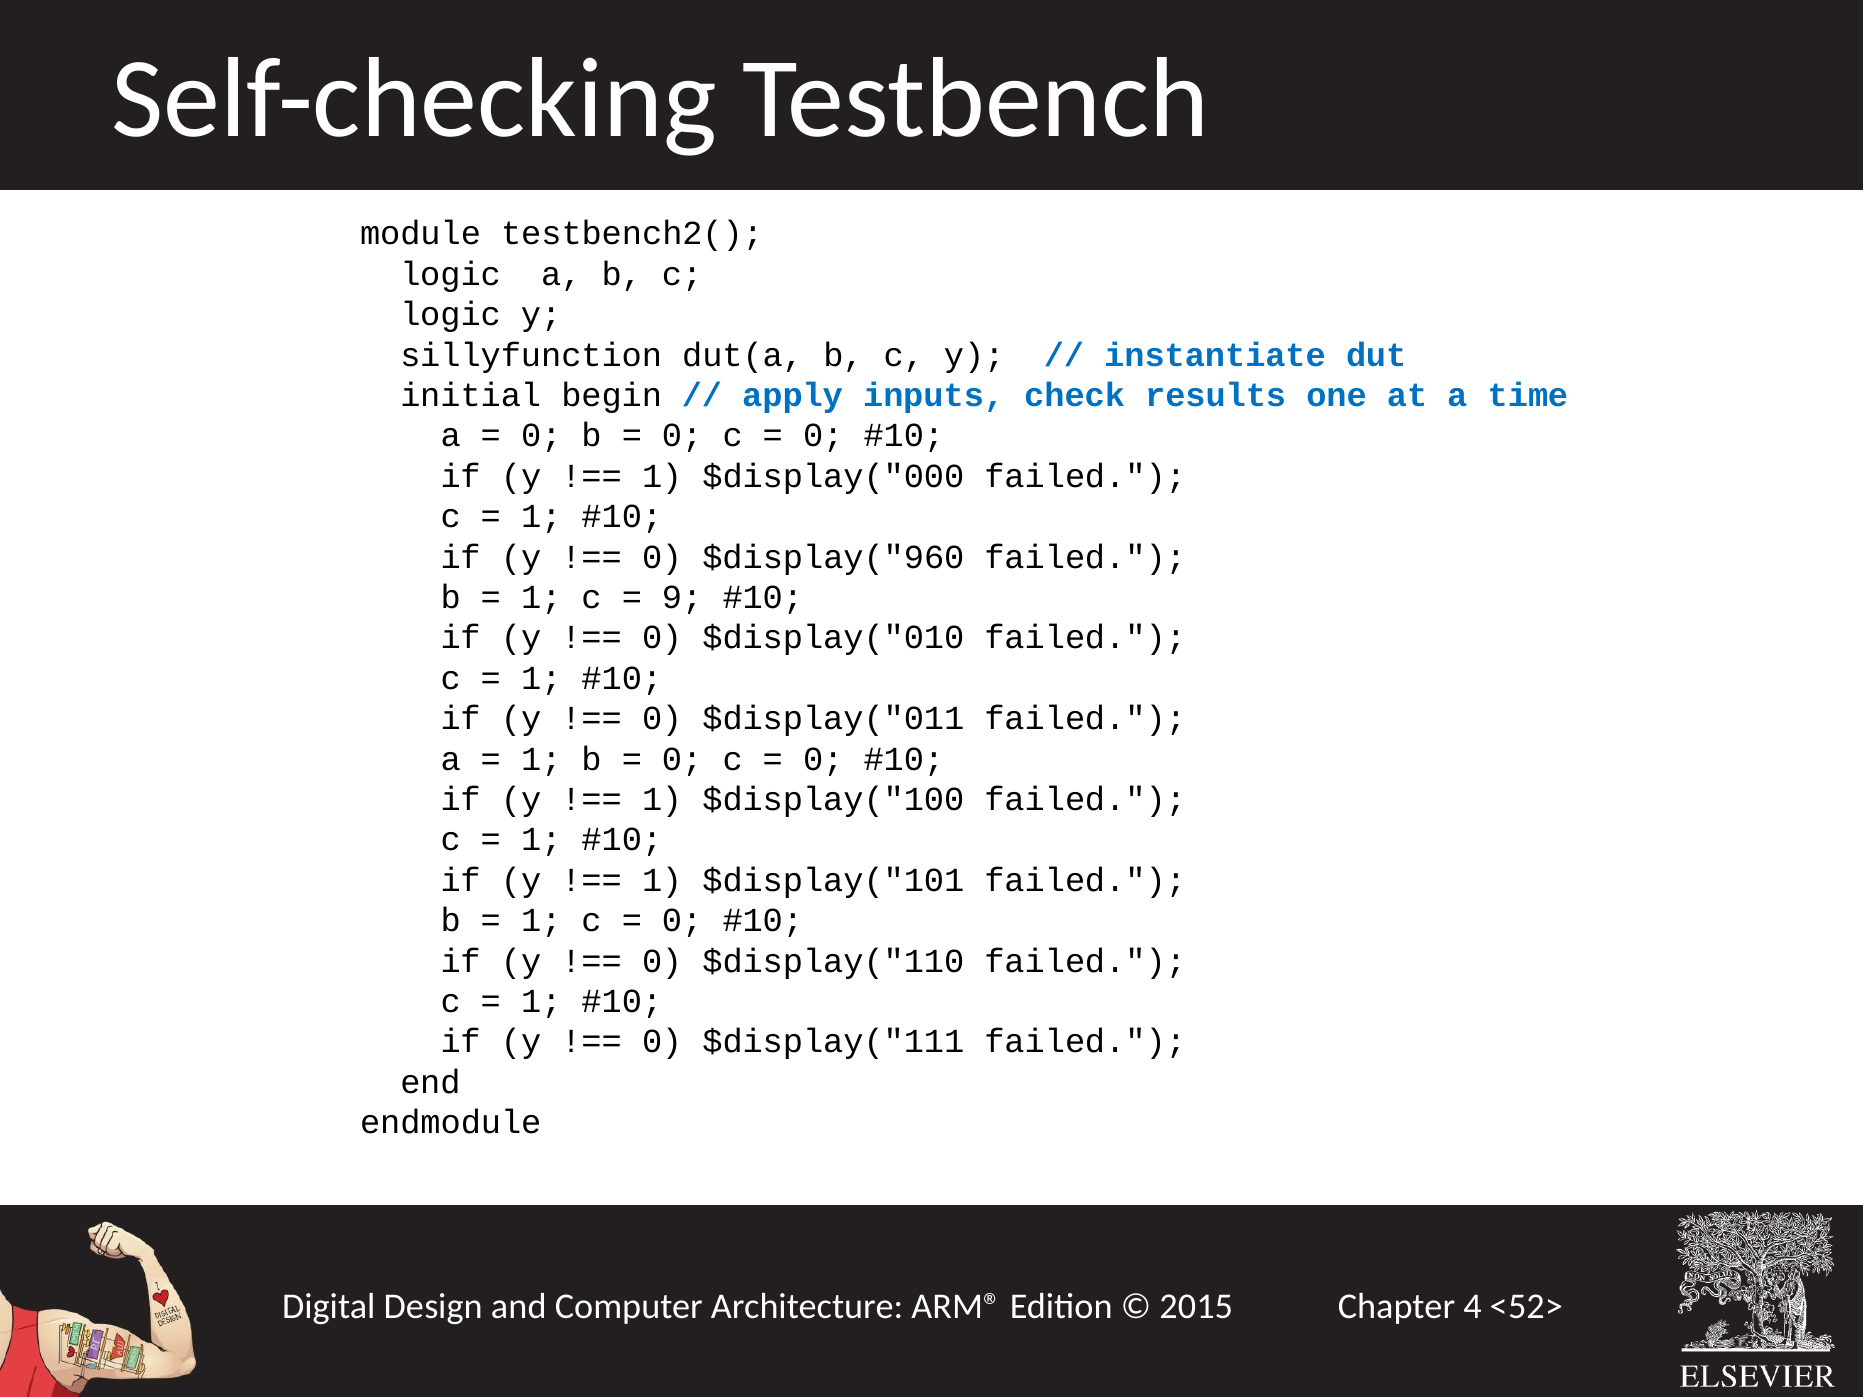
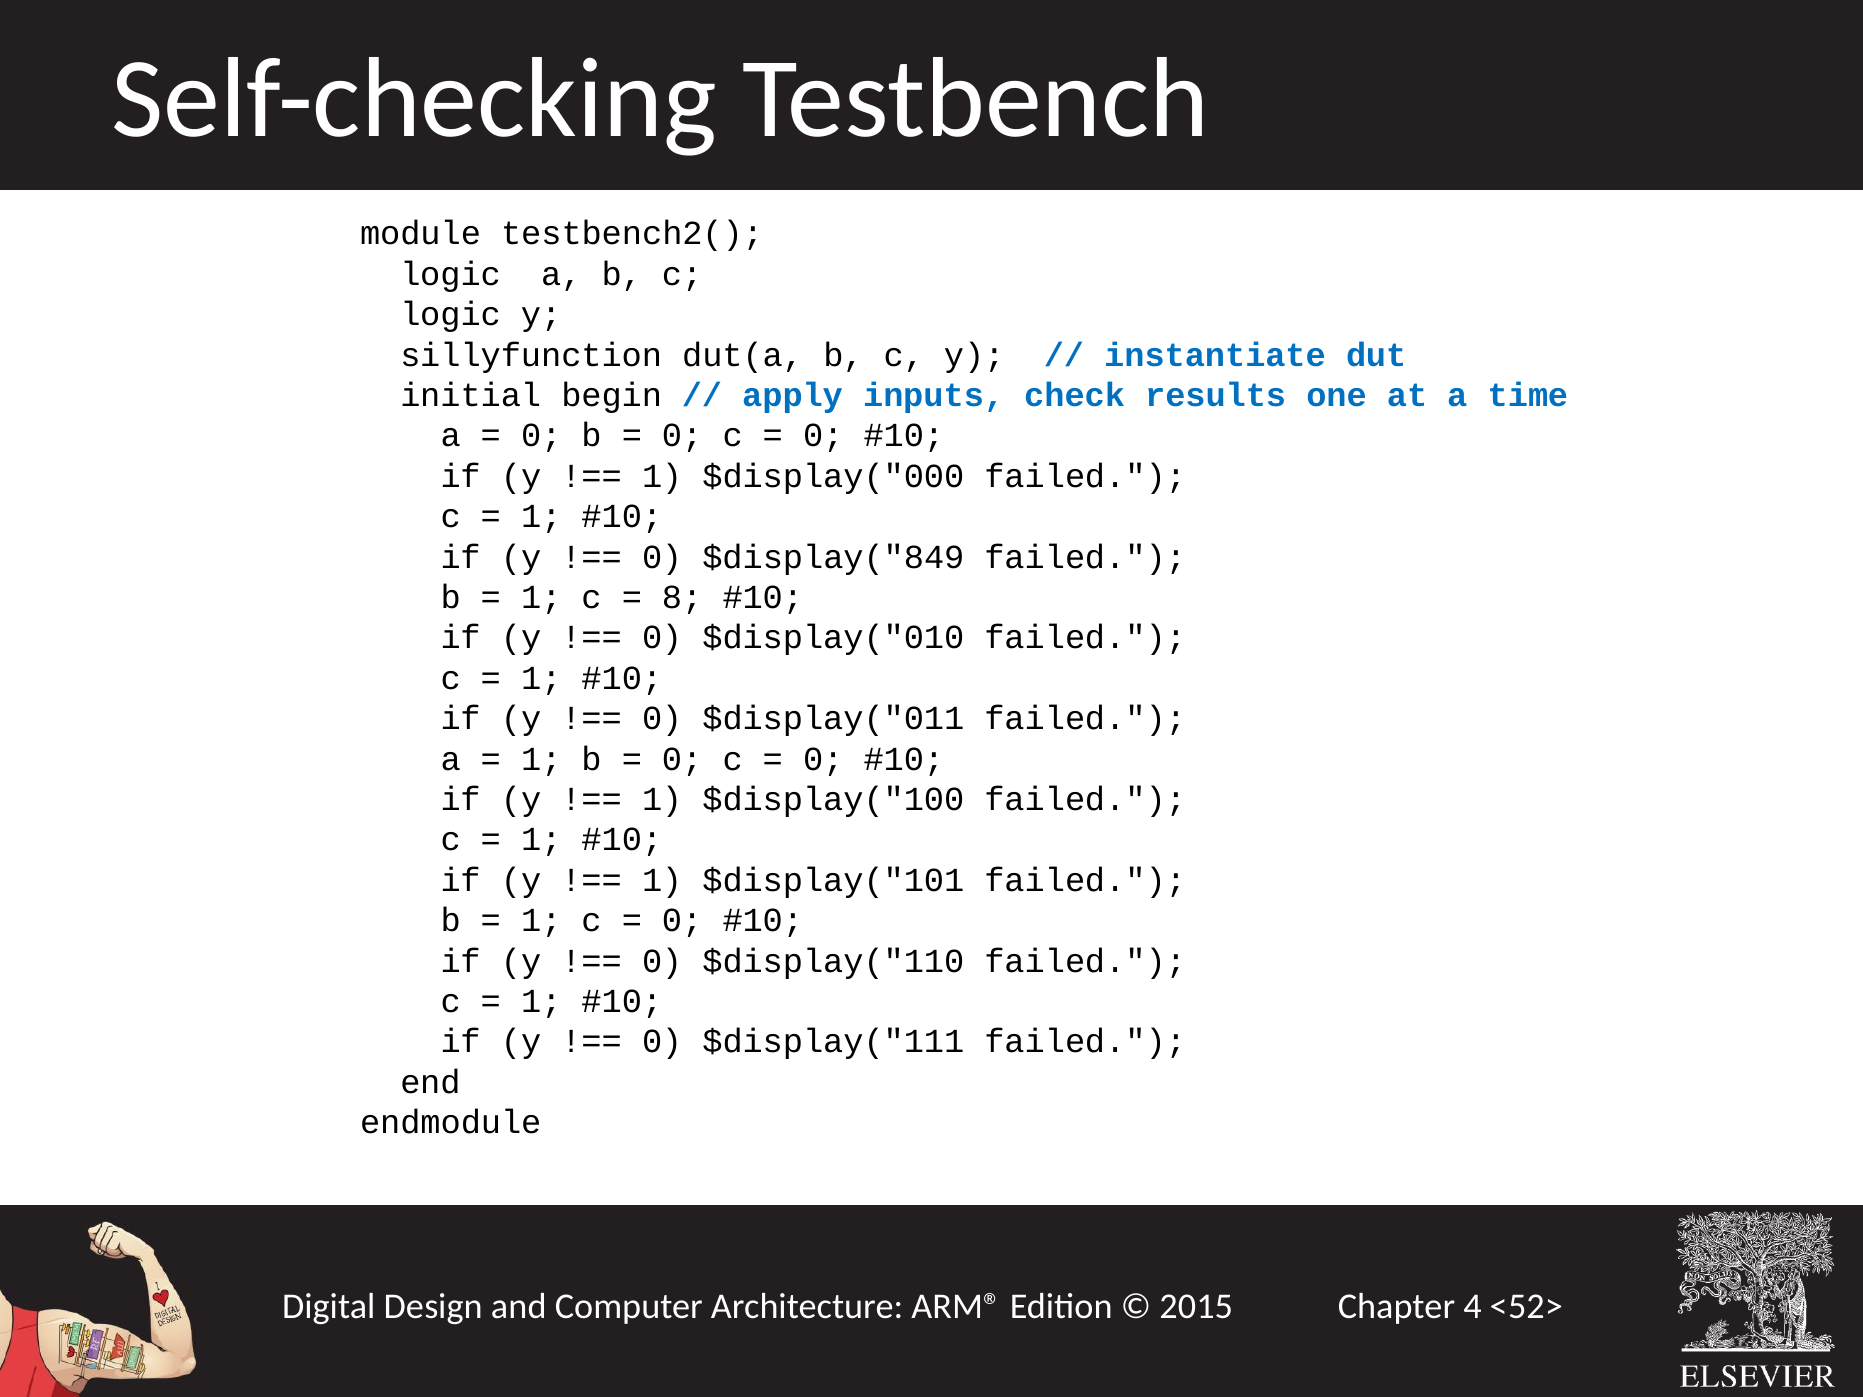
$display("960: $display("960 -> $display("849
9: 9 -> 8
